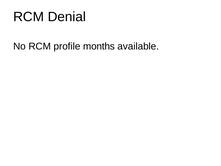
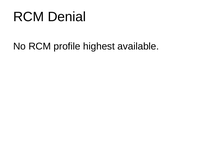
months: months -> highest
